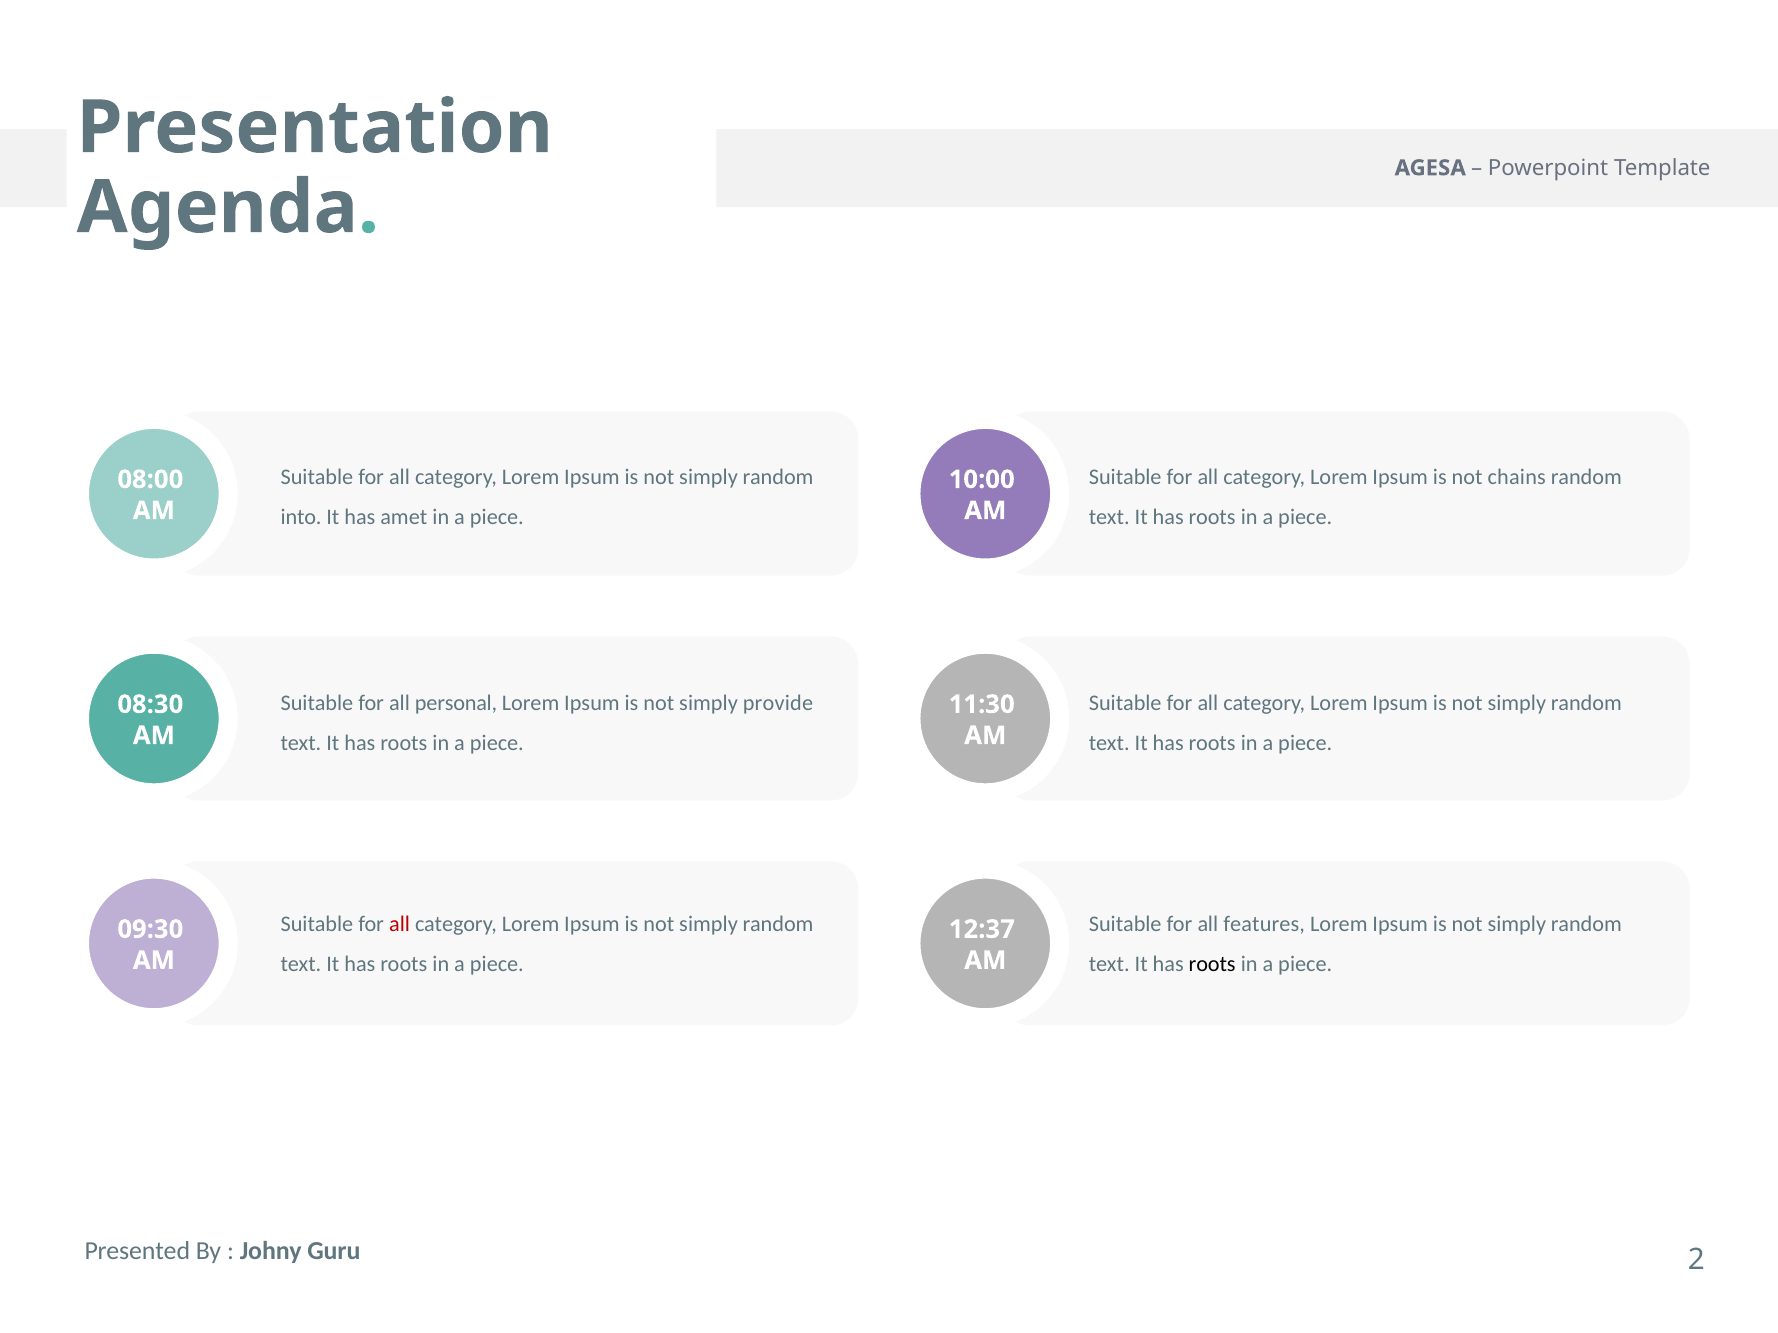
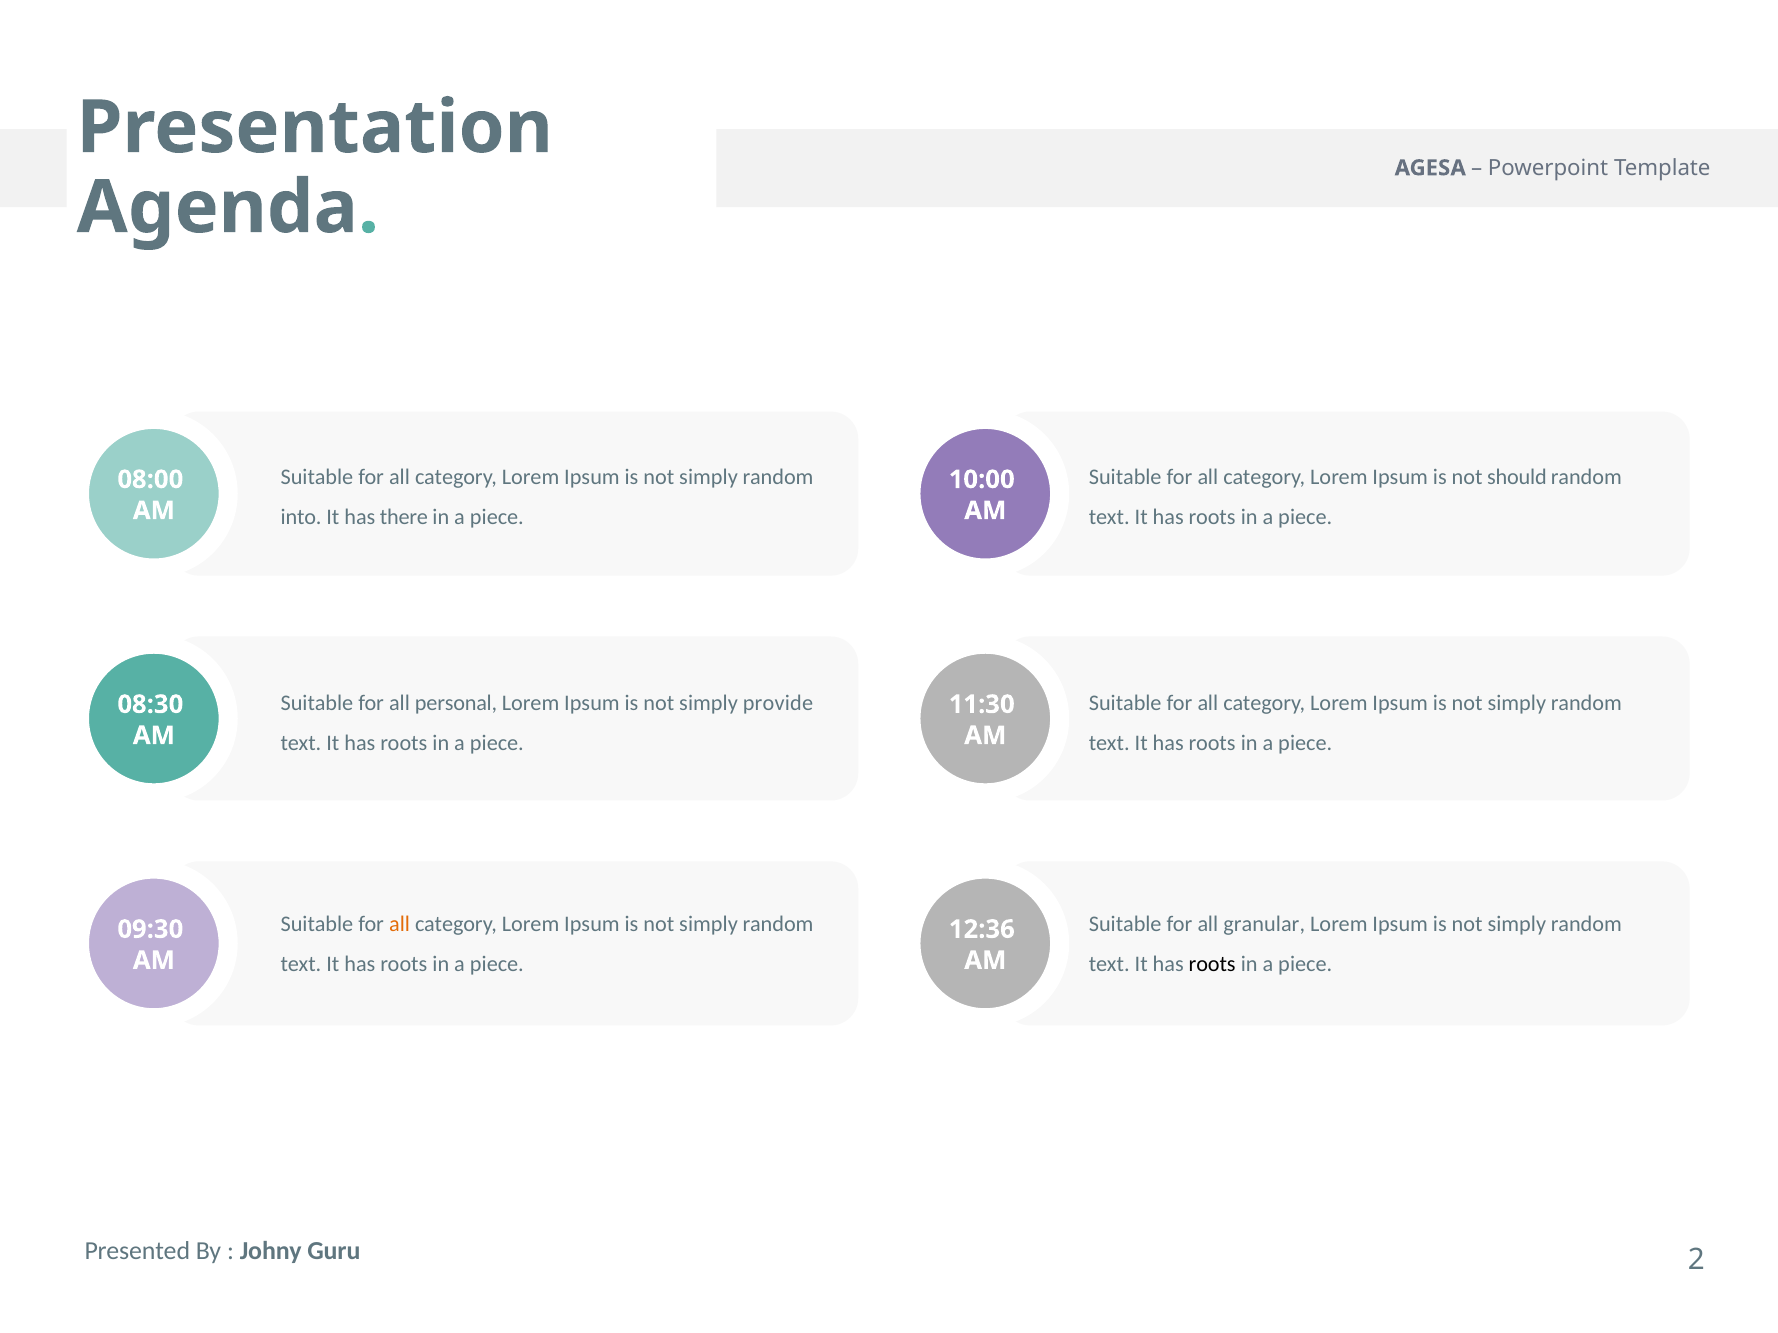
chains: chains -> should
amet: amet -> there
all at (400, 924) colour: red -> orange
features: features -> granular
12:37: 12:37 -> 12:36
